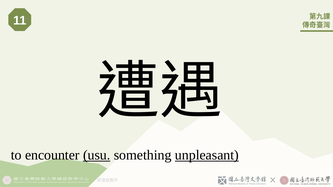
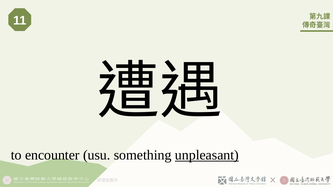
usu underline: present -> none
